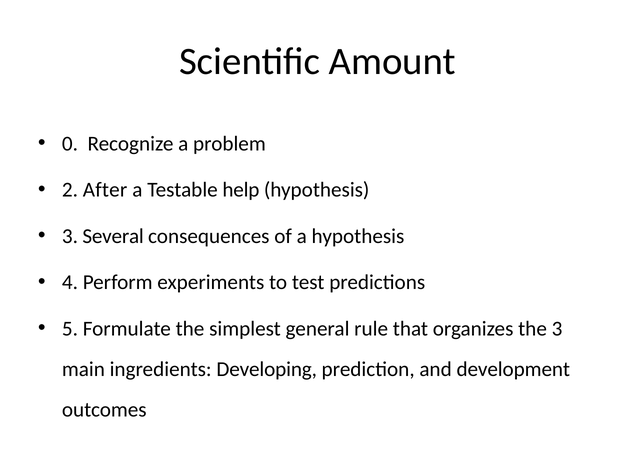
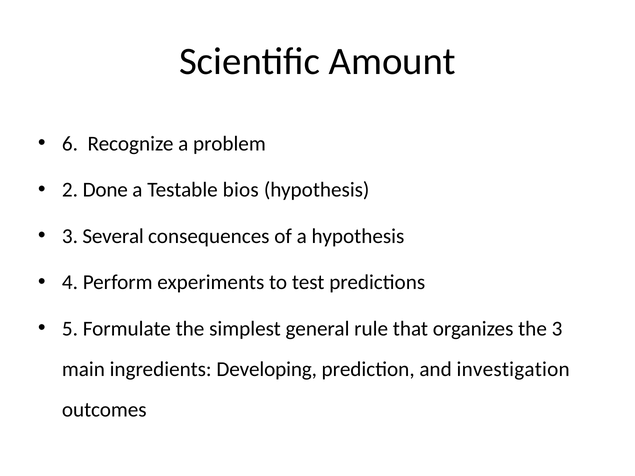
0: 0 -> 6
After: After -> Done
help: help -> bios
development: development -> investigation
